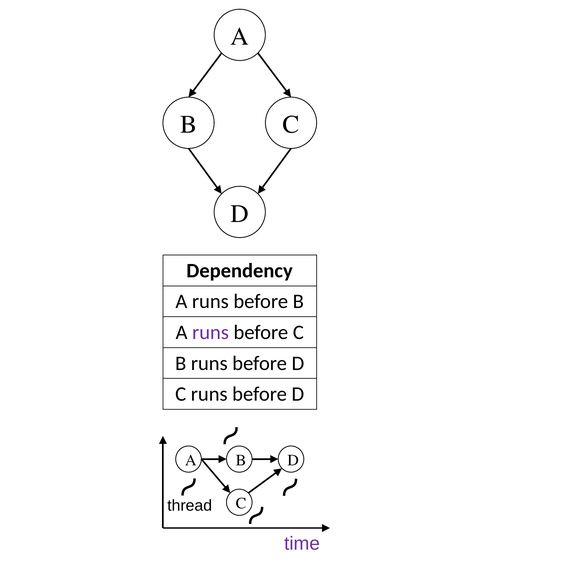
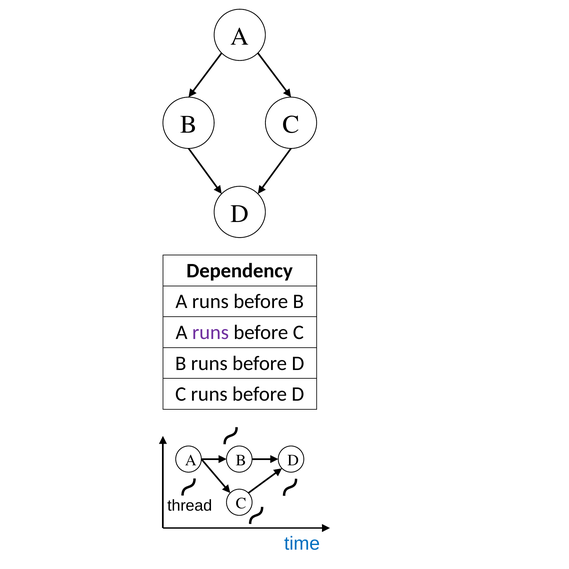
time colour: purple -> blue
